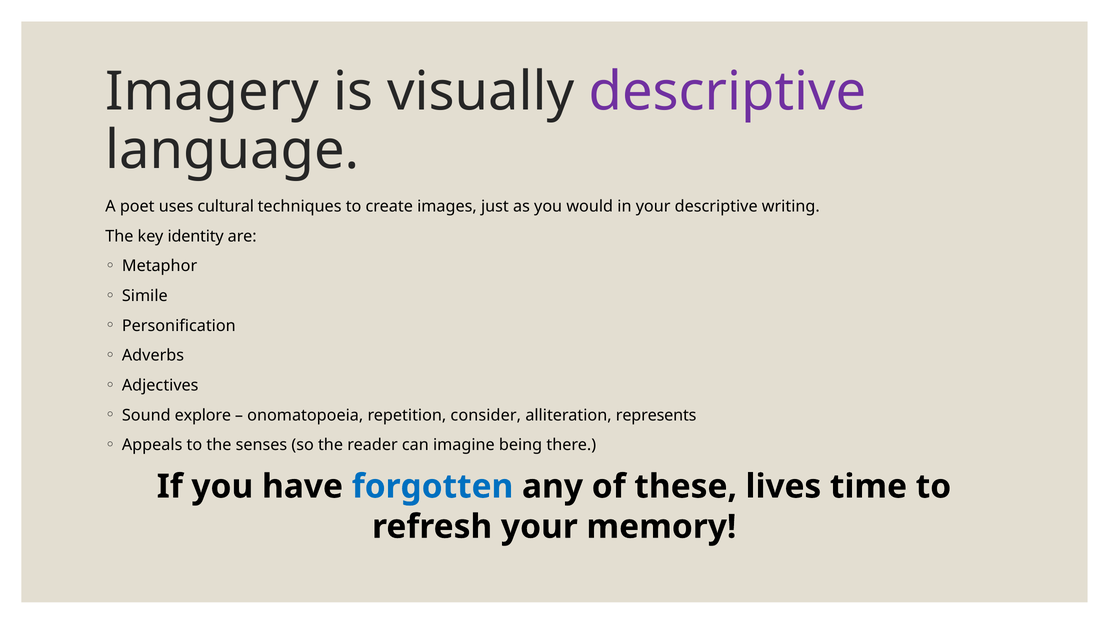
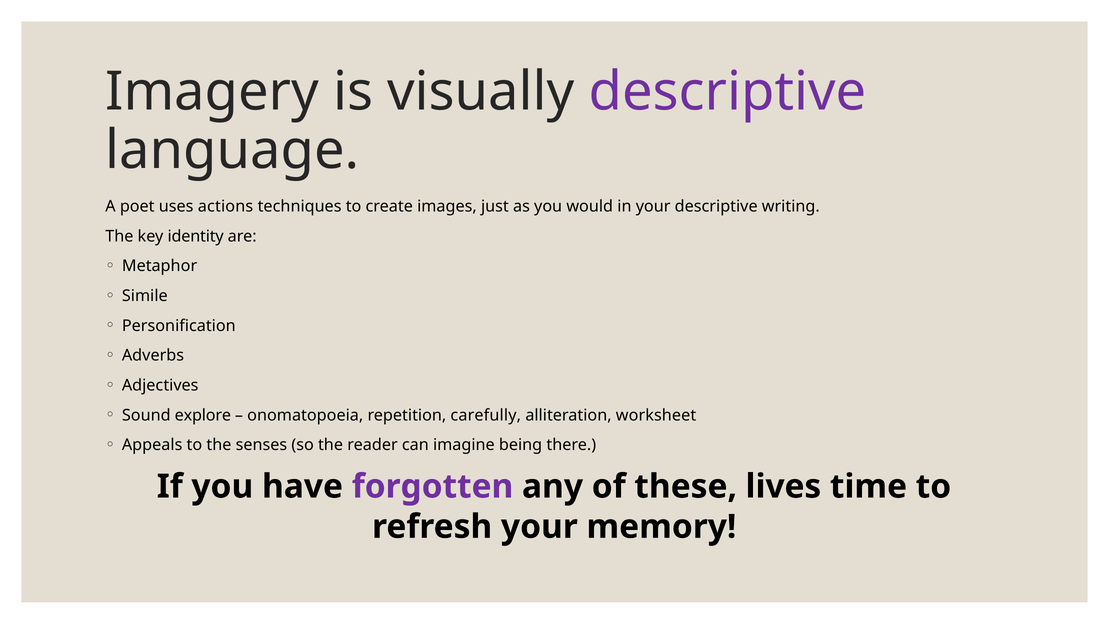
cultural: cultural -> actions
consider: consider -> carefully
represents: represents -> worksheet
forgotten colour: blue -> purple
